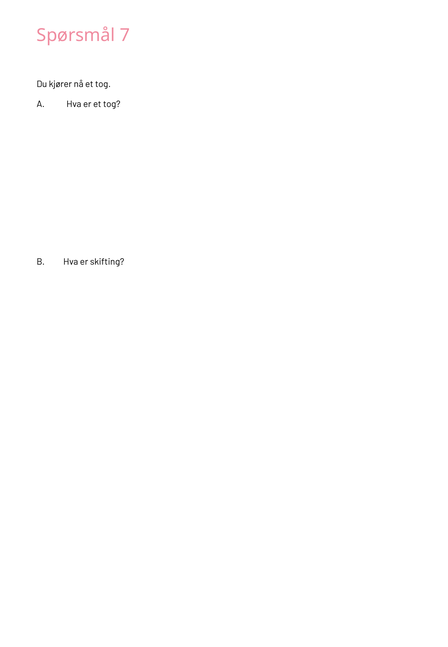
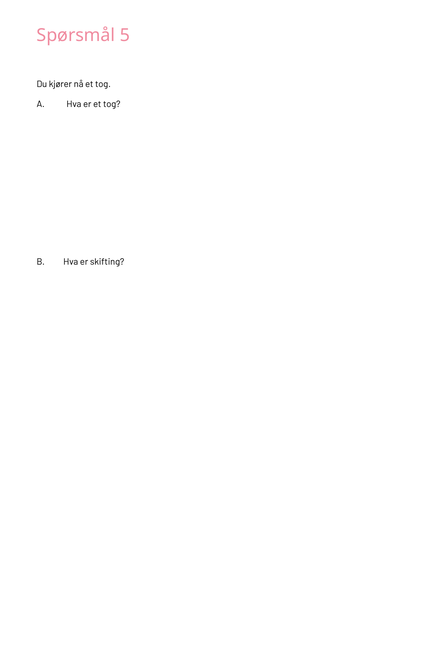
7: 7 -> 5
